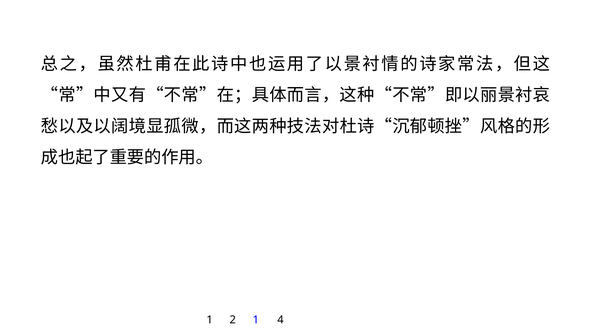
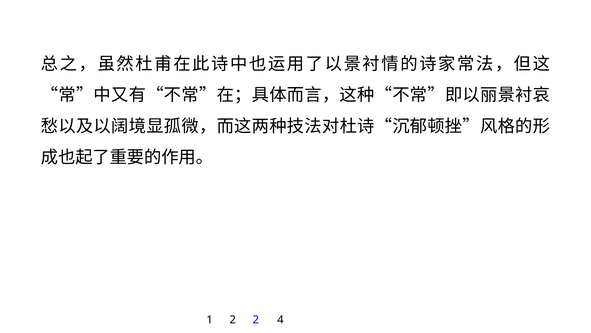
2 1: 1 -> 2
